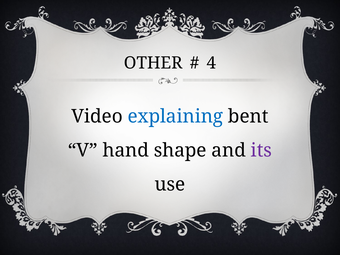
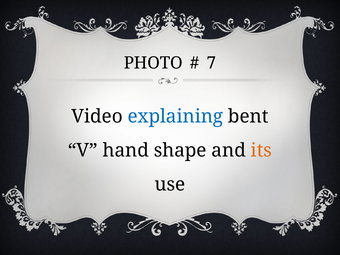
OTHER: OTHER -> PHOTO
4: 4 -> 7
its colour: purple -> orange
